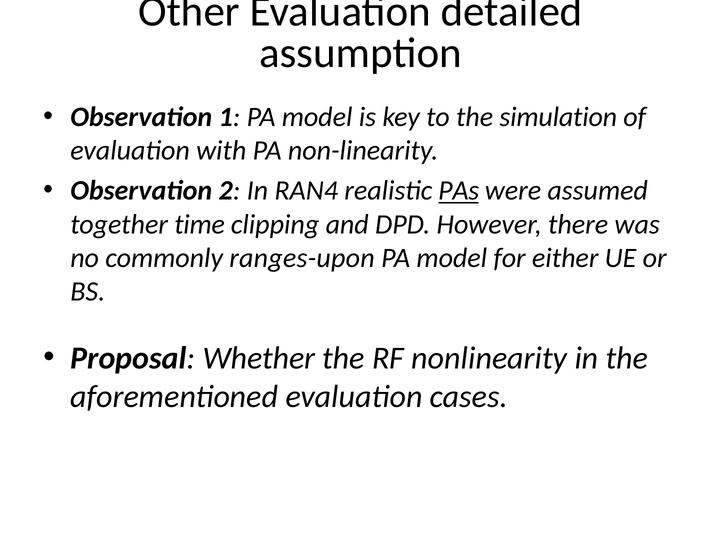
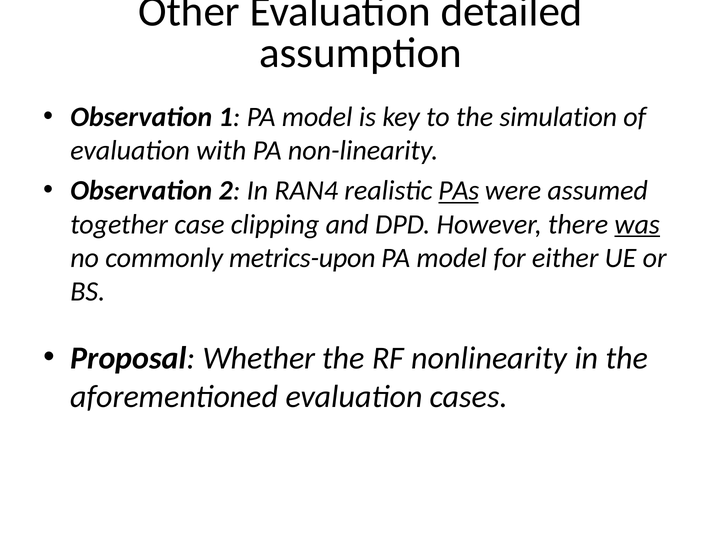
time: time -> case
was underline: none -> present
ranges-upon: ranges-upon -> metrics-upon
